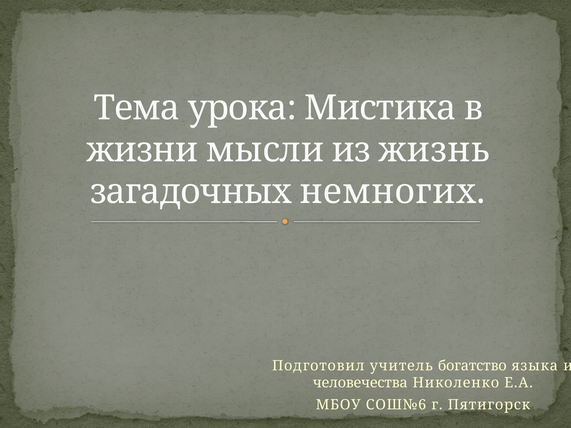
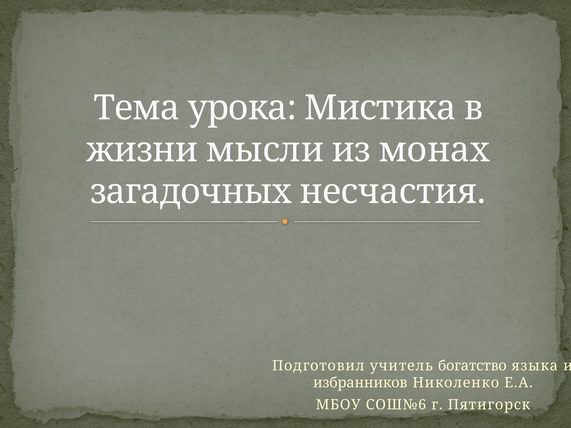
жизнь: жизнь -> монах
немногих: немногих -> несчастия
человечества: человечества -> избранников
